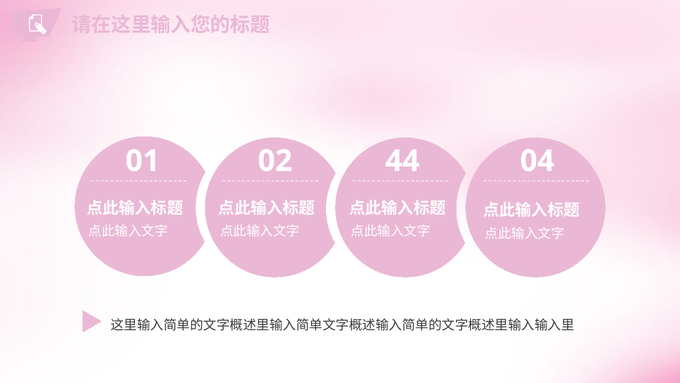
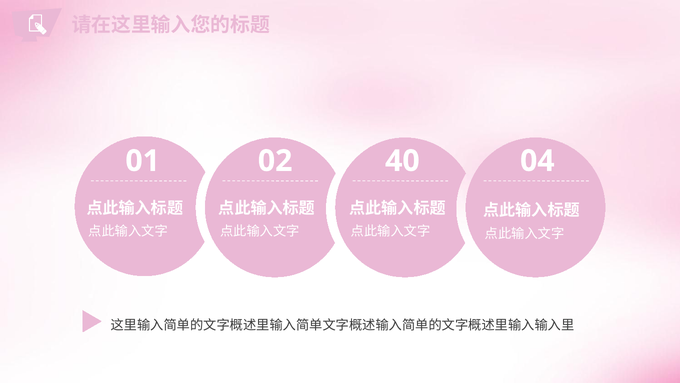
44: 44 -> 40
